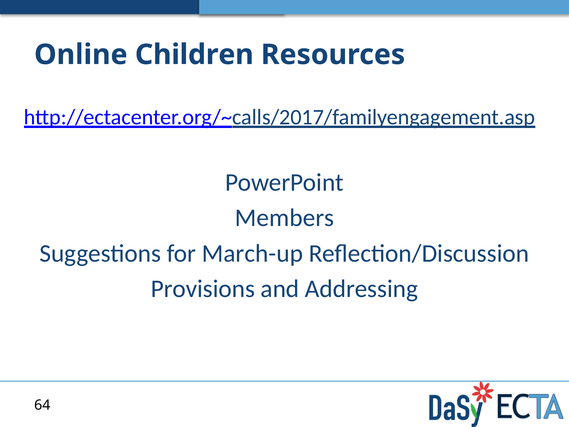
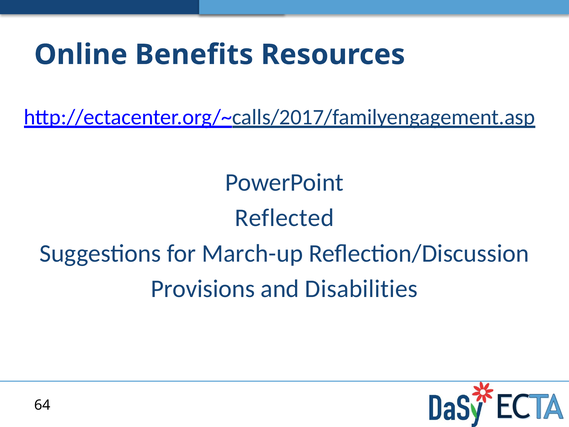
Children: Children -> Benefits
Members: Members -> Reflected
Addressing: Addressing -> Disabilities
